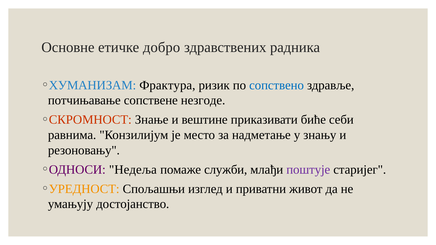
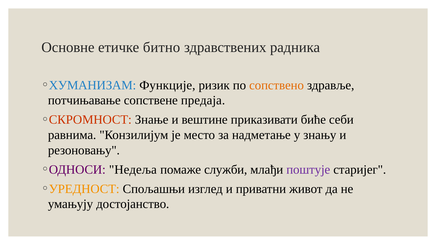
добро: добро -> битно
Фрактура: Фрактура -> Функције
сопствено colour: blue -> orange
незгоде: незгоде -> предаја
